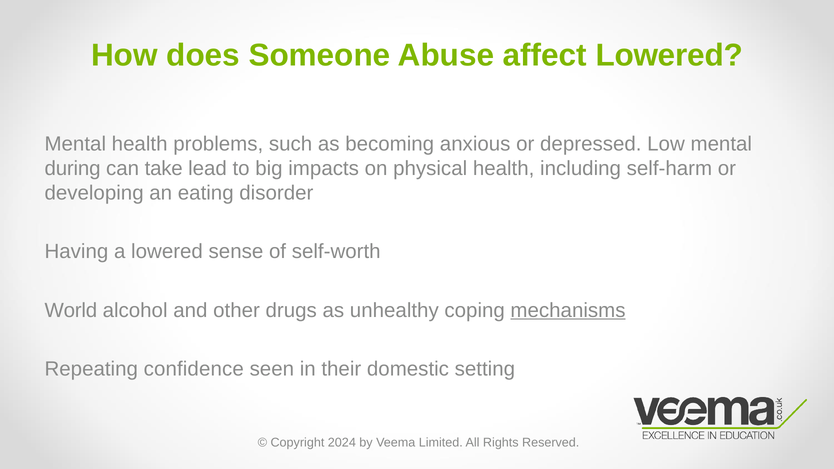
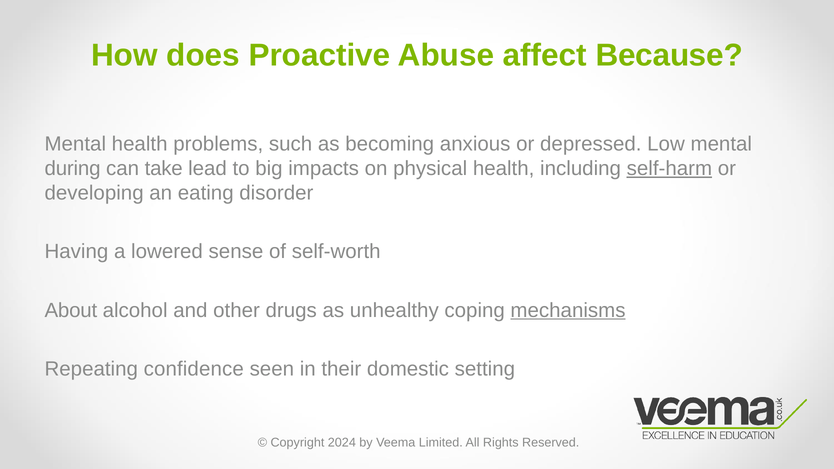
Someone: Someone -> Proactive
affect Lowered: Lowered -> Because
self-harm underline: none -> present
World: World -> About
